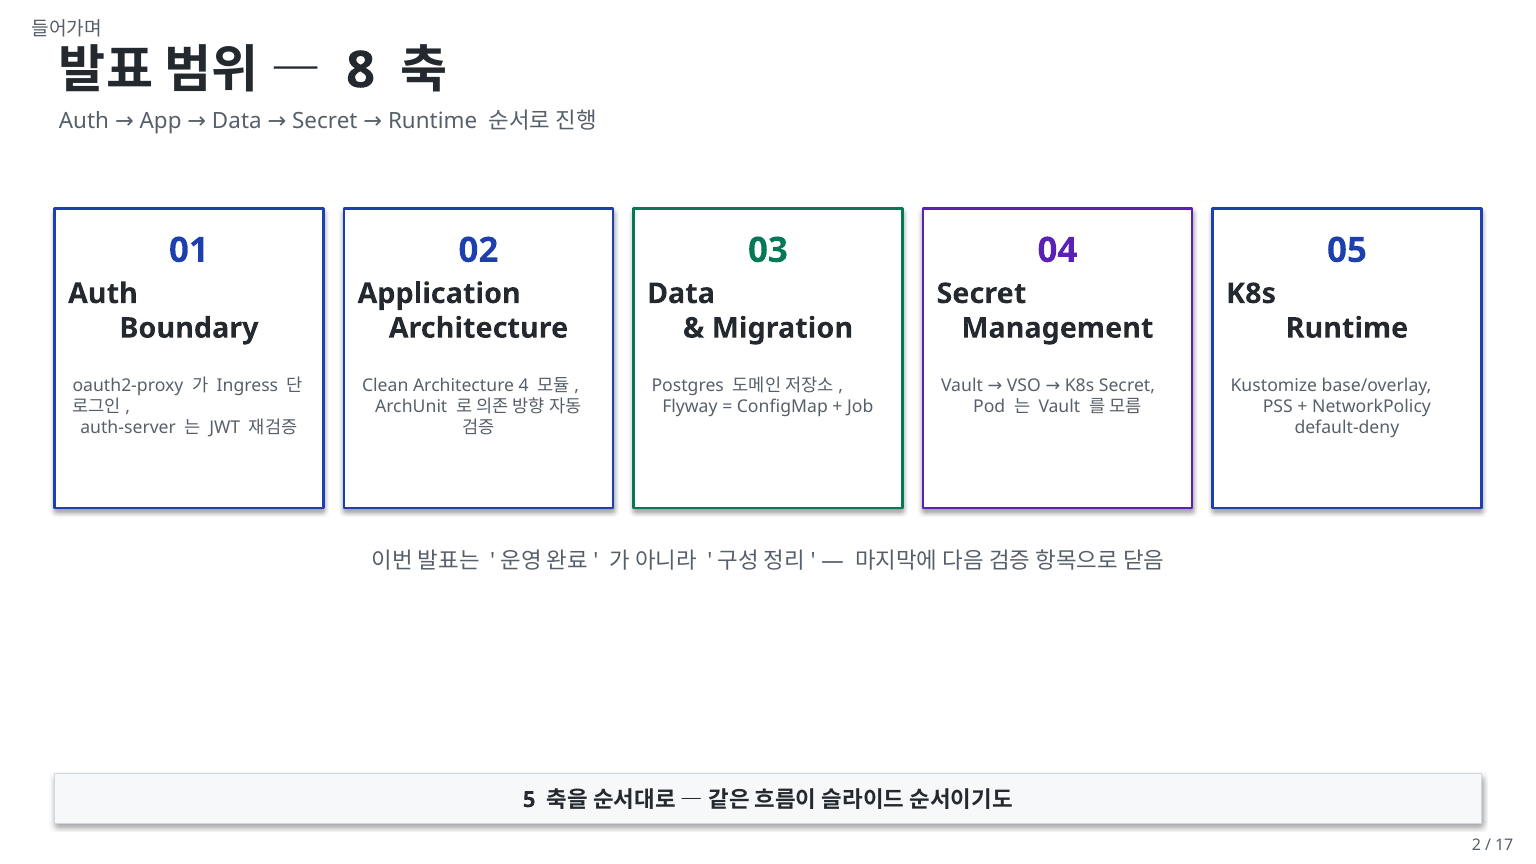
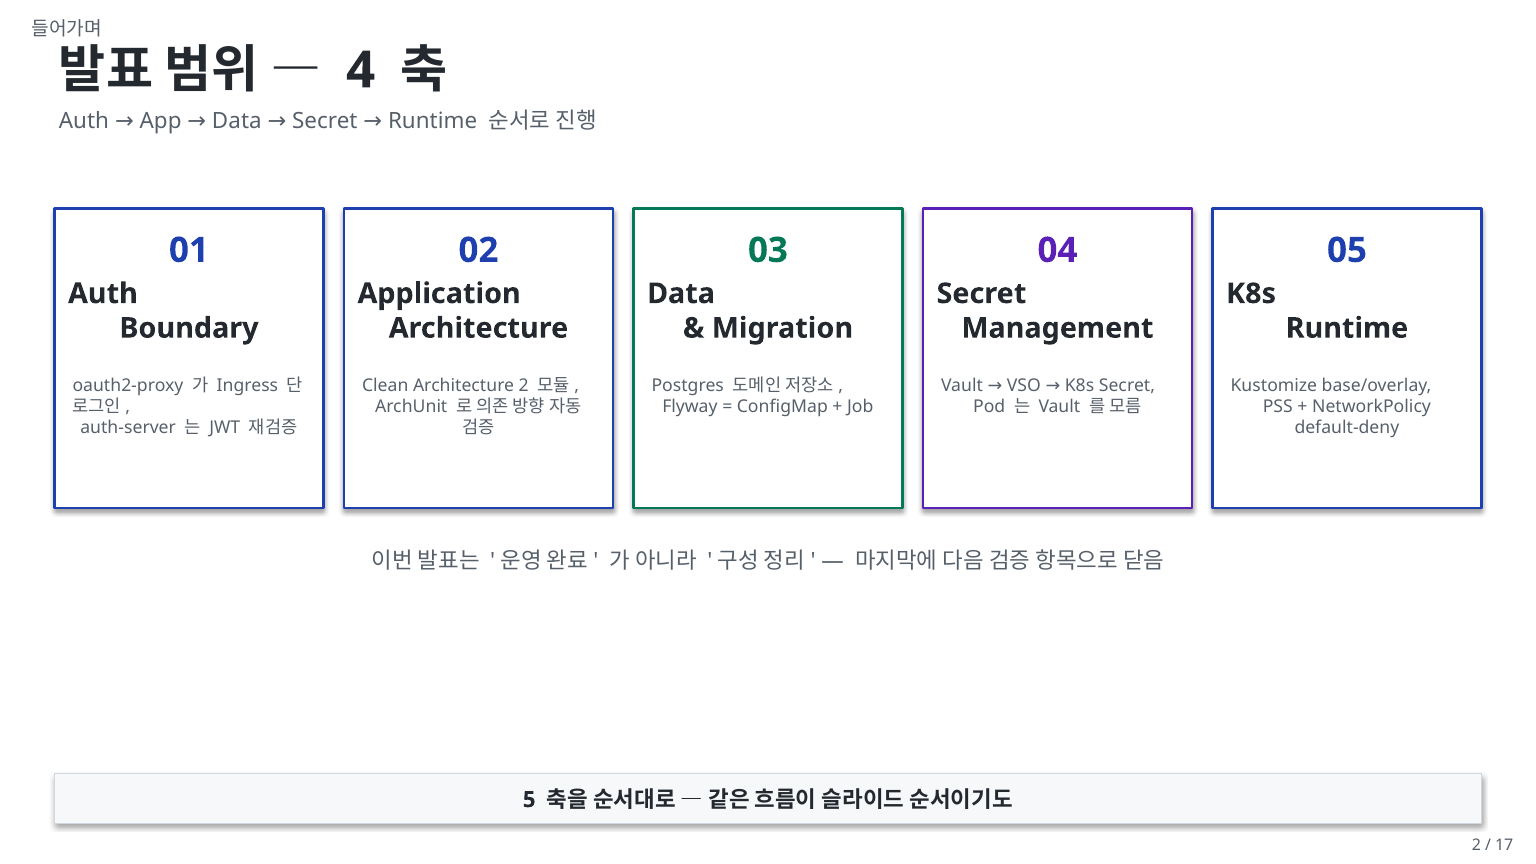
8: 8 -> 4
Architecture 4: 4 -> 2
